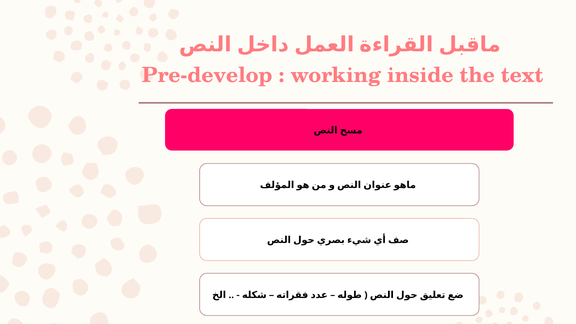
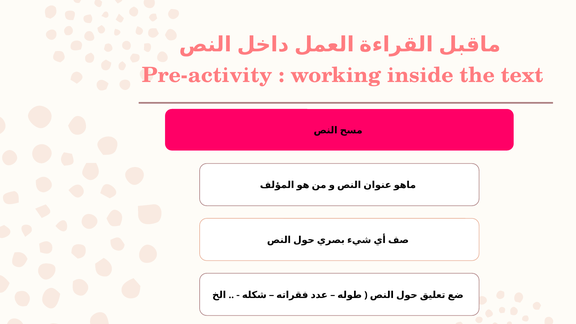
Pre-develop: Pre-develop -> Pre-activity
